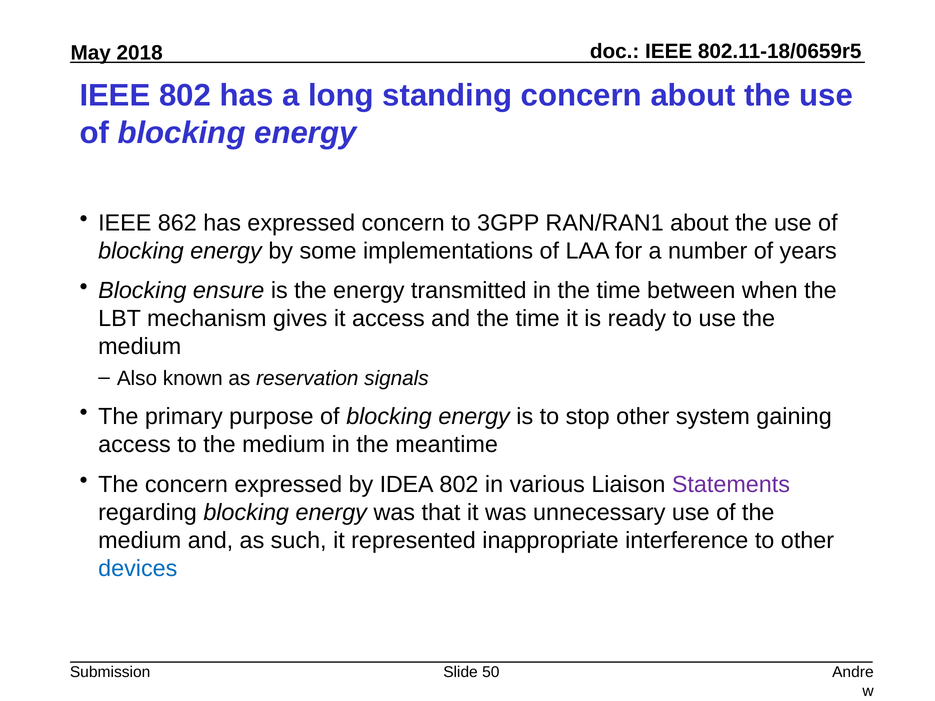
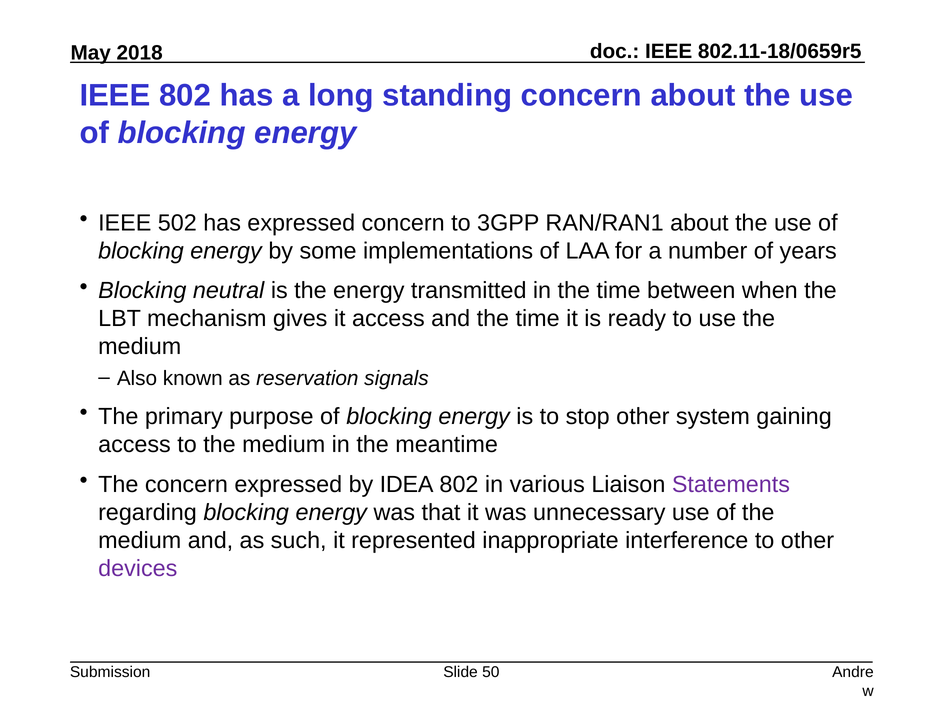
862: 862 -> 502
ensure: ensure -> neutral
devices colour: blue -> purple
